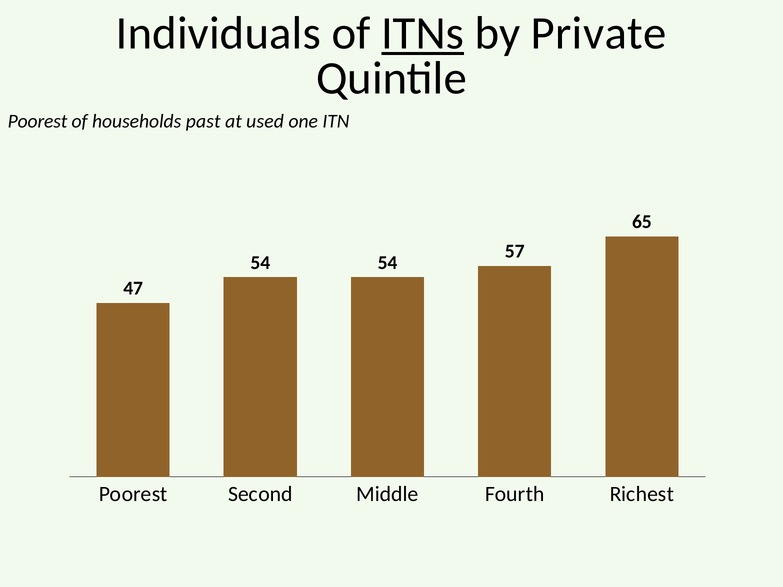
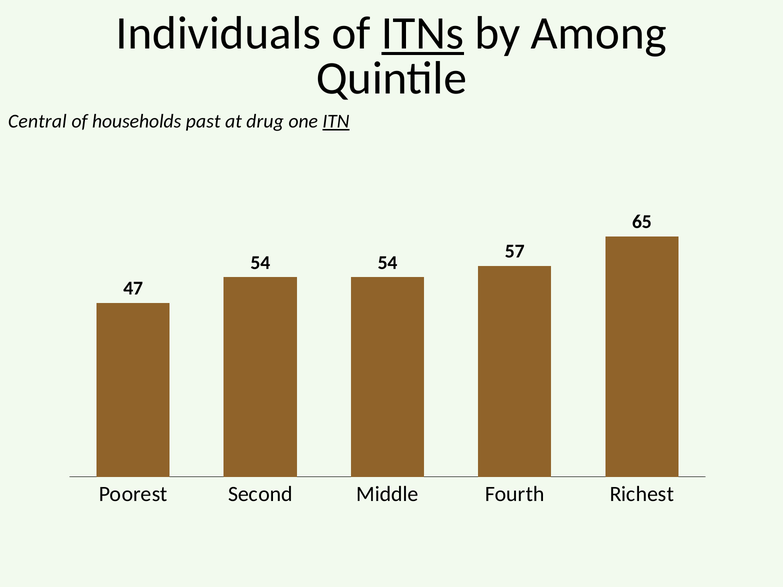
Private: Private -> Among
Poorest at (38, 121): Poorest -> Central
used: used -> drug
ITN underline: none -> present
